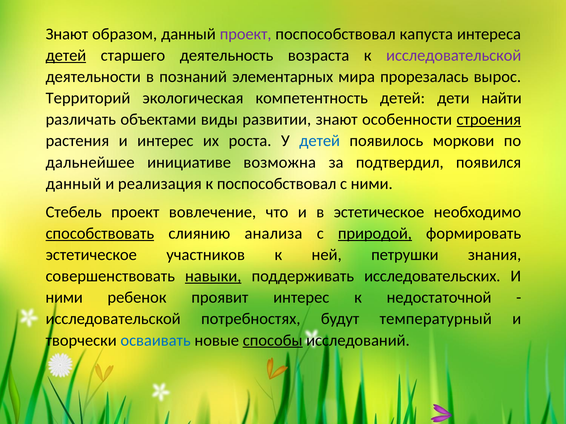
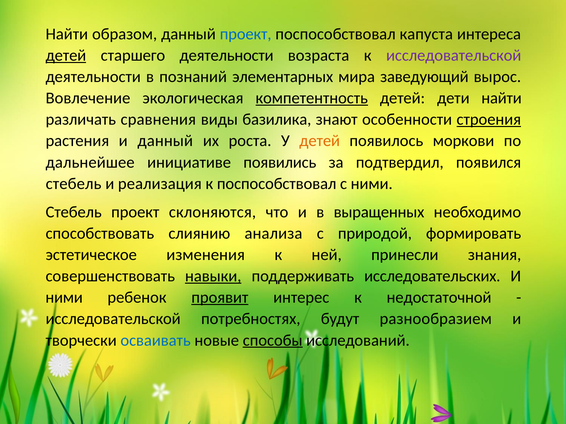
Знают at (67, 34): Знают -> Найти
проект at (246, 34) colour: purple -> blue
старшего деятельность: деятельность -> деятельности
прорезалась: прорезалась -> заведующий
Территорий: Территорий -> Вовлечение
компетентность underline: none -> present
объектами: объектами -> сравнения
развитии: развитии -> базилика
и интерес: интерес -> данный
детей at (320, 141) colour: blue -> orange
возможна: возможна -> появились
данный at (74, 184): данный -> стебель
вовлечение: вовлечение -> склоняются
в эстетическое: эстетическое -> выращенных
способствовать underline: present -> none
природой underline: present -> none
участников: участников -> изменения
петрушки: петрушки -> принесли
проявит underline: none -> present
температурный: температурный -> разнообразием
